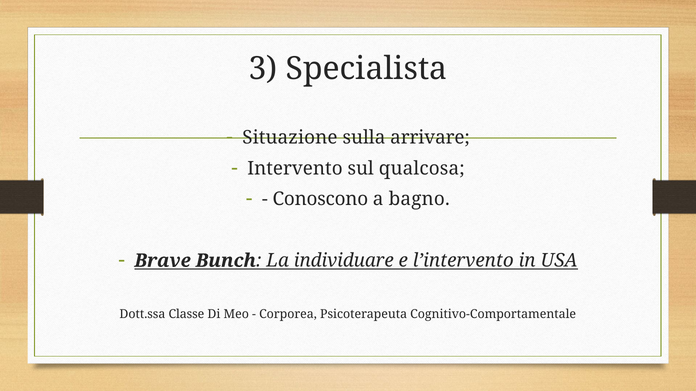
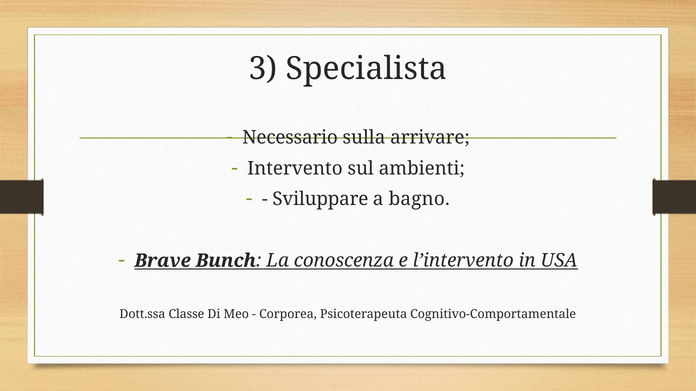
Situazione: Situazione -> Necessario
qualcosa: qualcosa -> ambienti
Conoscono: Conoscono -> Sviluppare
individuare: individuare -> conoscenza
